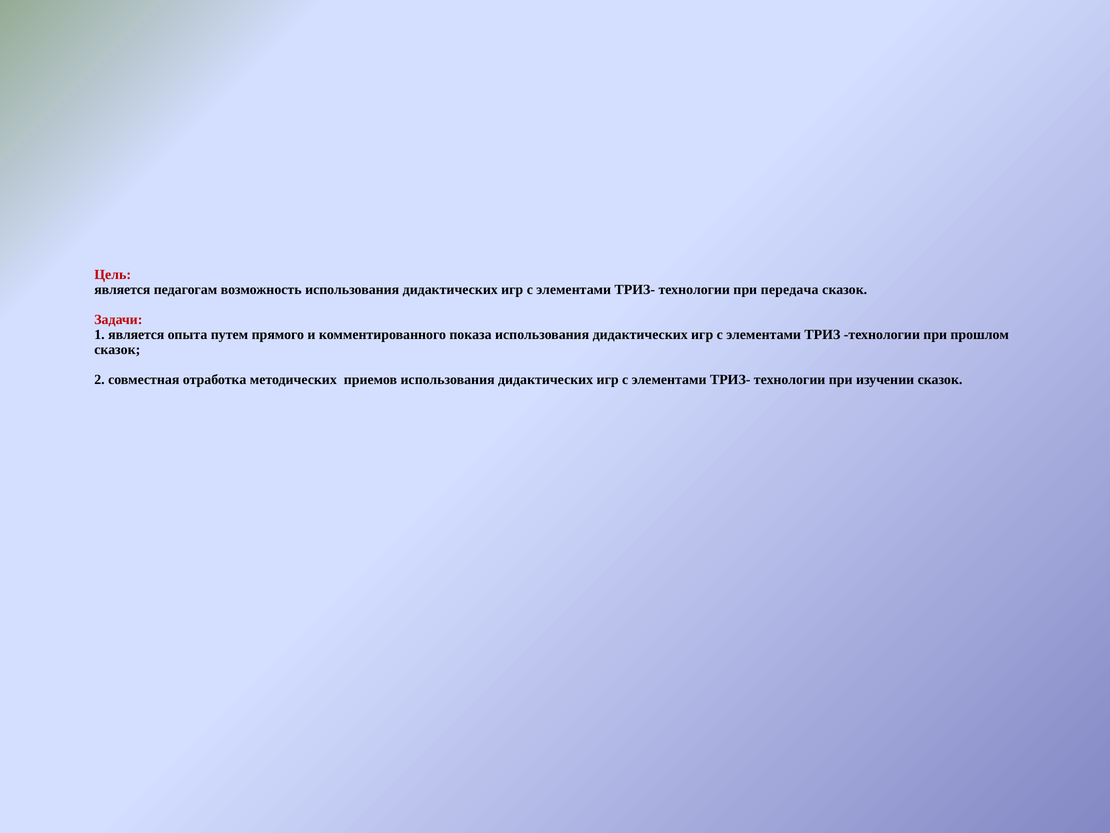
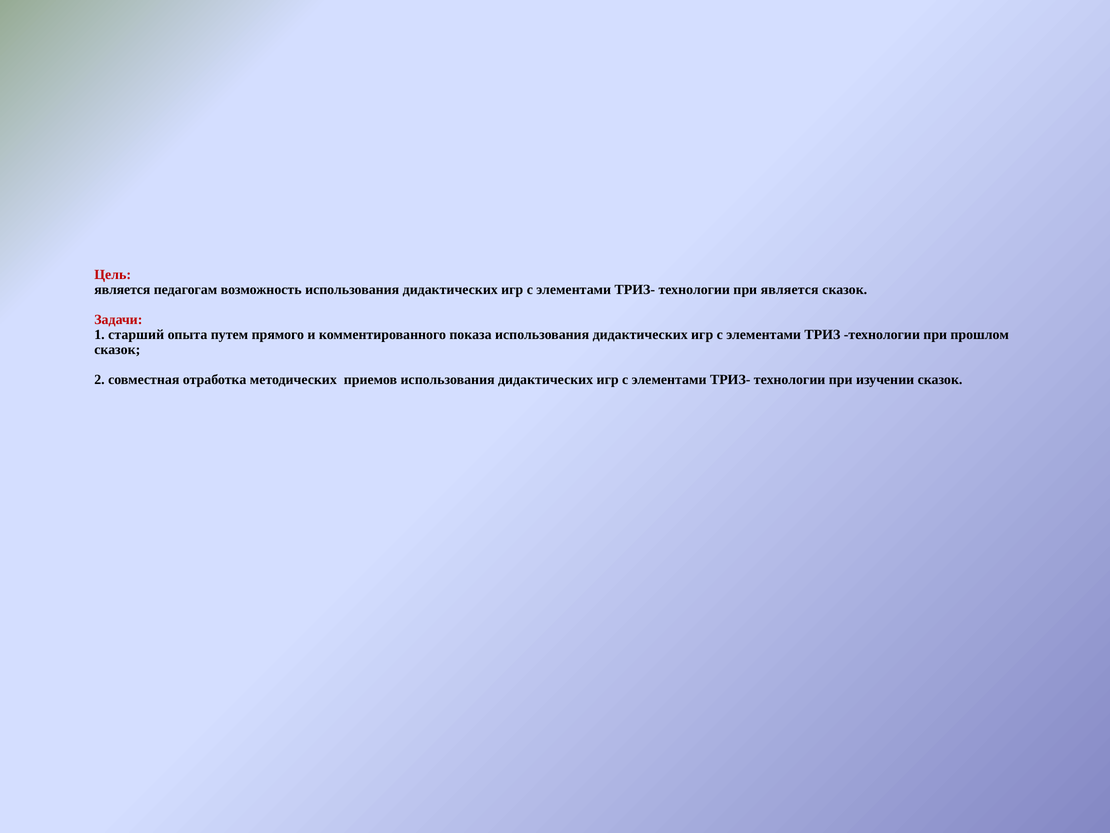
при передача: передача -> является
1 является: является -> старший
